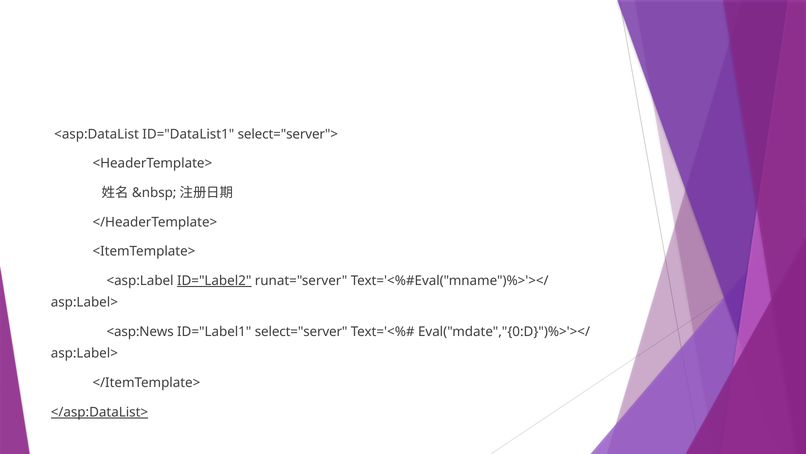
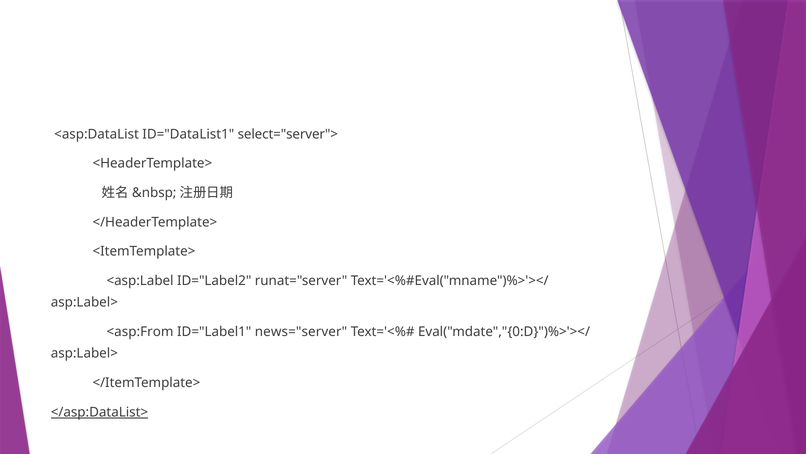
ID="Label2 underline: present -> none
<asp:News: <asp:News -> <asp:From
select="server: select="server -> news="server
